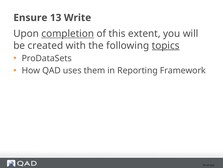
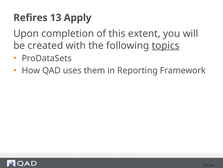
Ensure: Ensure -> Refires
Write: Write -> Apply
completion underline: present -> none
